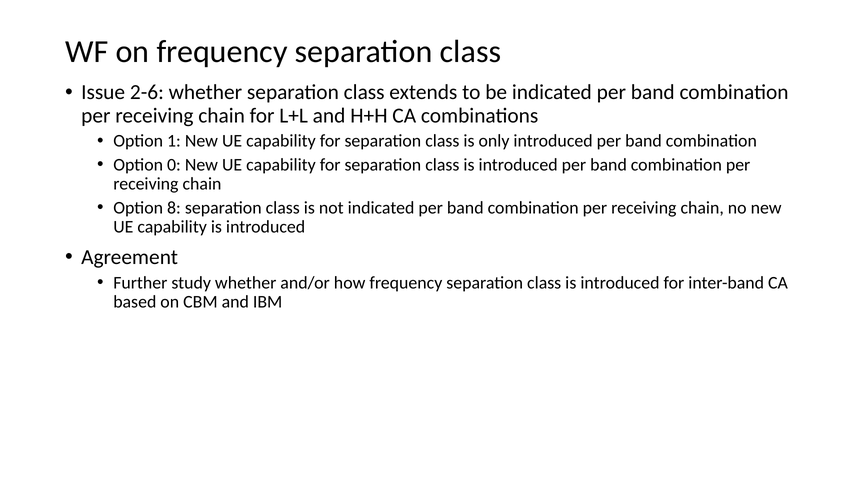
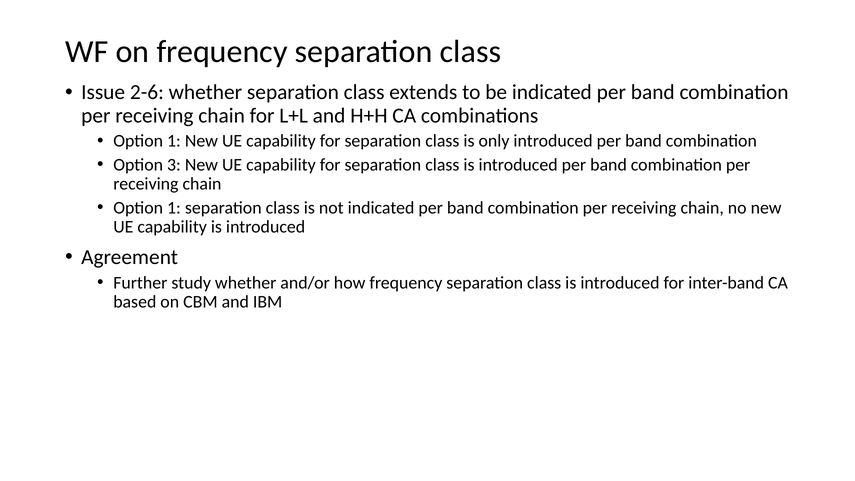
0: 0 -> 3
8 at (174, 208): 8 -> 1
